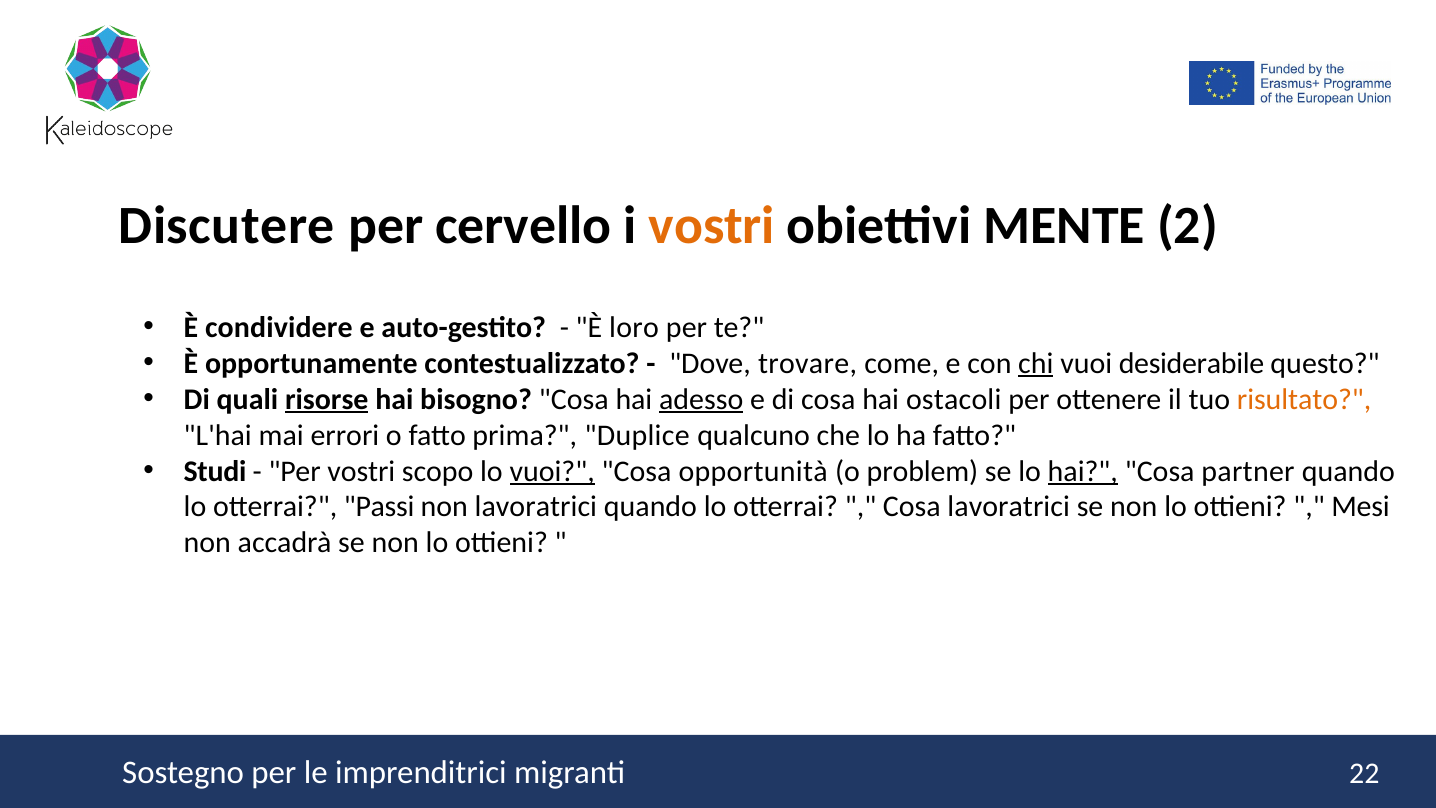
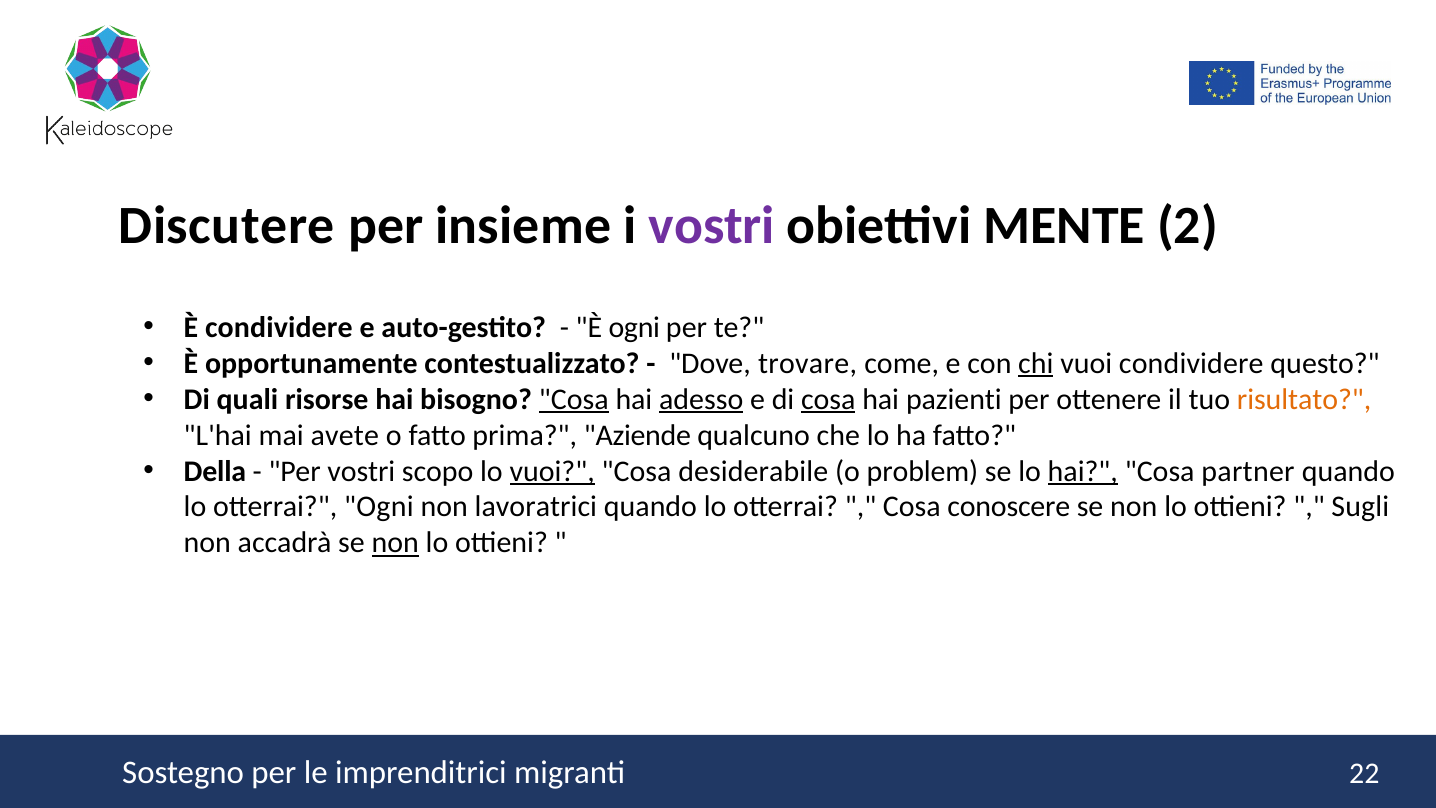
cervello: cervello -> insieme
vostri at (712, 225) colour: orange -> purple
È loro: loro -> ogni
vuoi desiderabile: desiderabile -> condividere
risorse underline: present -> none
Cosa at (574, 399) underline: none -> present
cosa at (828, 399) underline: none -> present
ostacoli: ostacoli -> pazienti
errori: errori -> avete
Duplice: Duplice -> Aziende
Studi: Studi -> Della
opportunità: opportunità -> desiderabile
otterrai Passi: Passi -> Ogni
Cosa lavoratrici: lavoratrici -> conoscere
Mesi: Mesi -> Sugli
non at (395, 543) underline: none -> present
